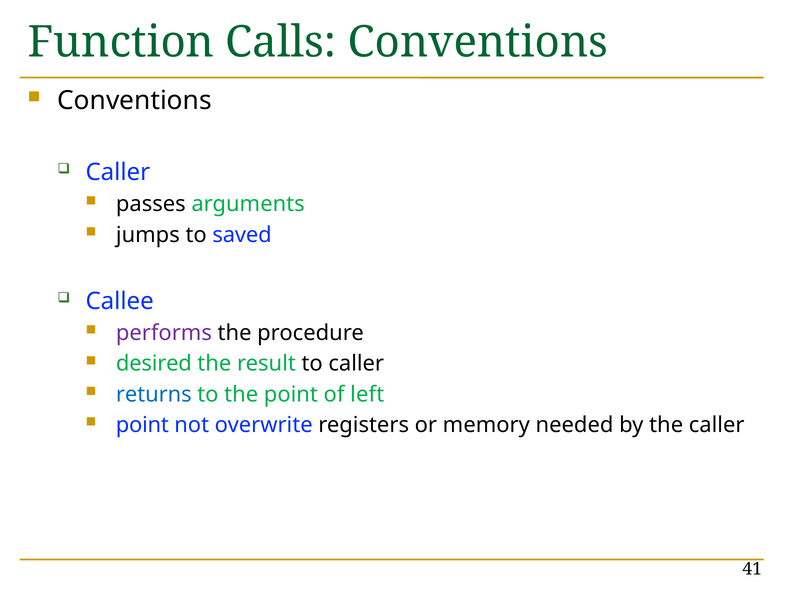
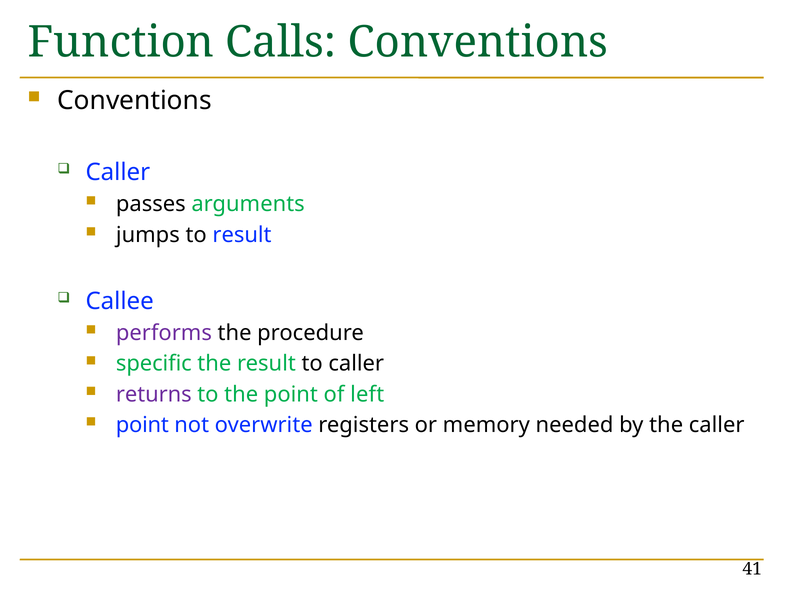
to saved: saved -> result
desired: desired -> specific
returns colour: blue -> purple
